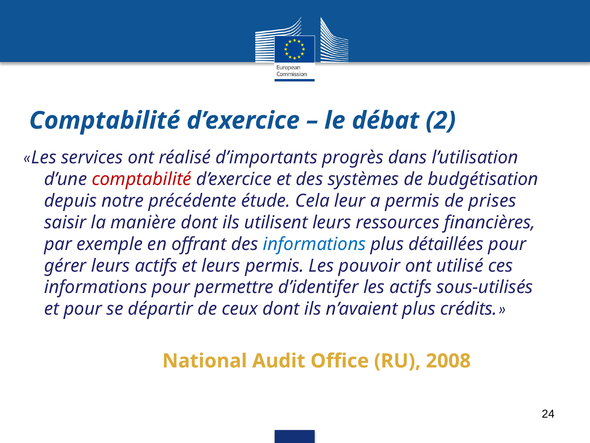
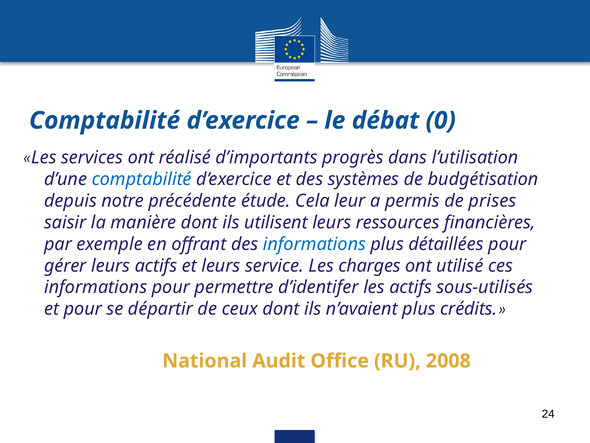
2: 2 -> 0
comptabilité at (142, 179) colour: red -> blue
leurs permis: permis -> service
pouvoir: pouvoir -> charges
